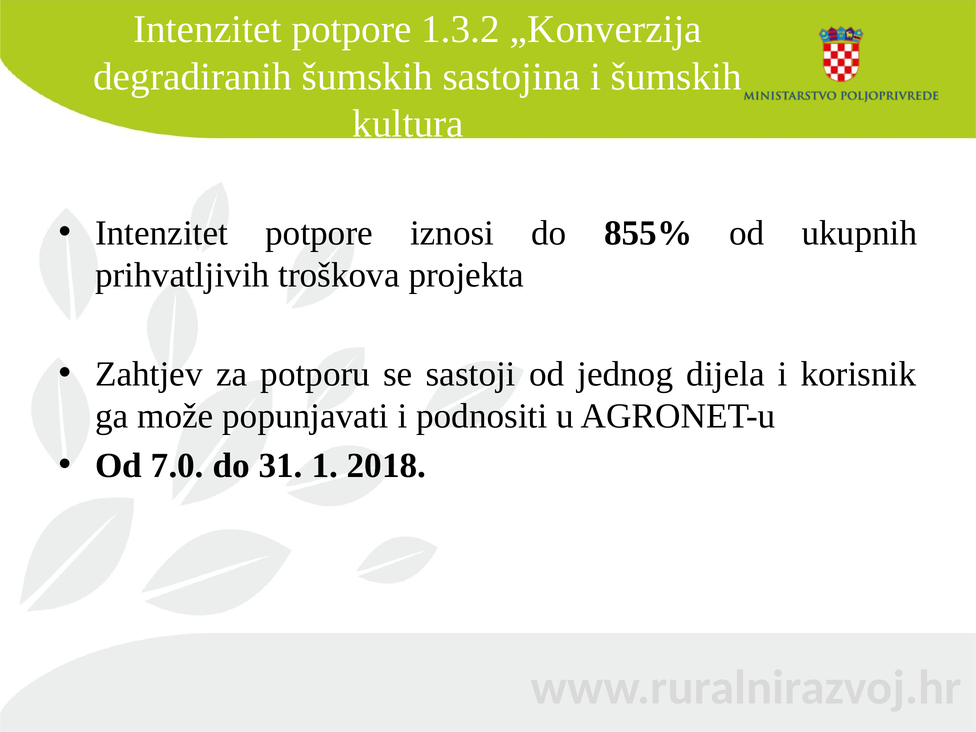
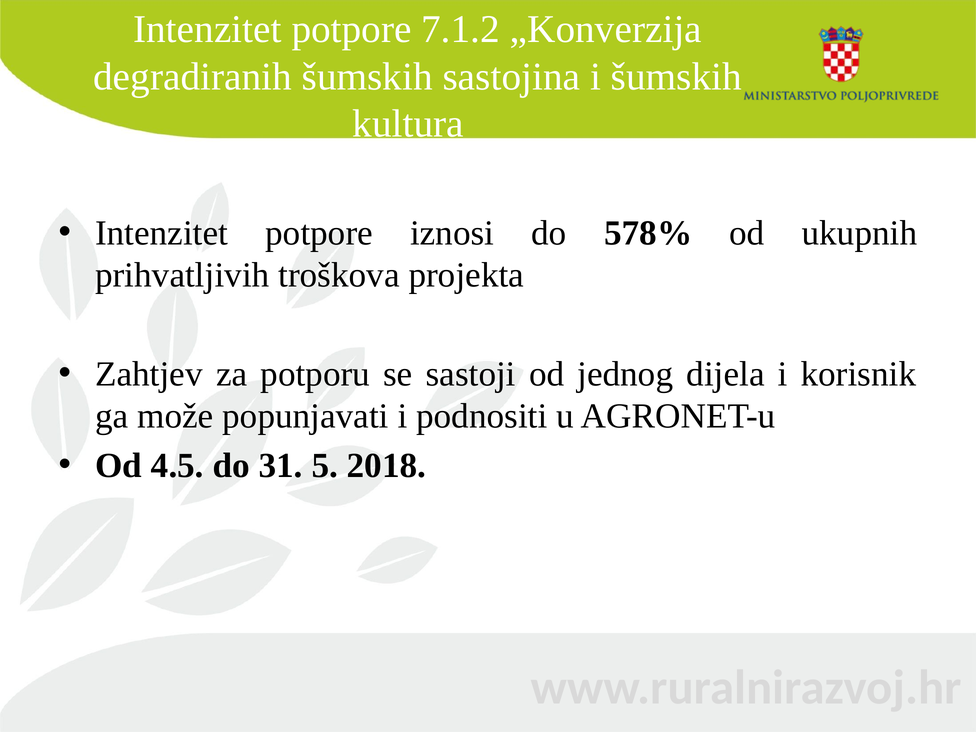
1.3.2: 1.3.2 -> 7.1.2
855%: 855% -> 578%
7.0: 7.0 -> 4.5
1: 1 -> 5
